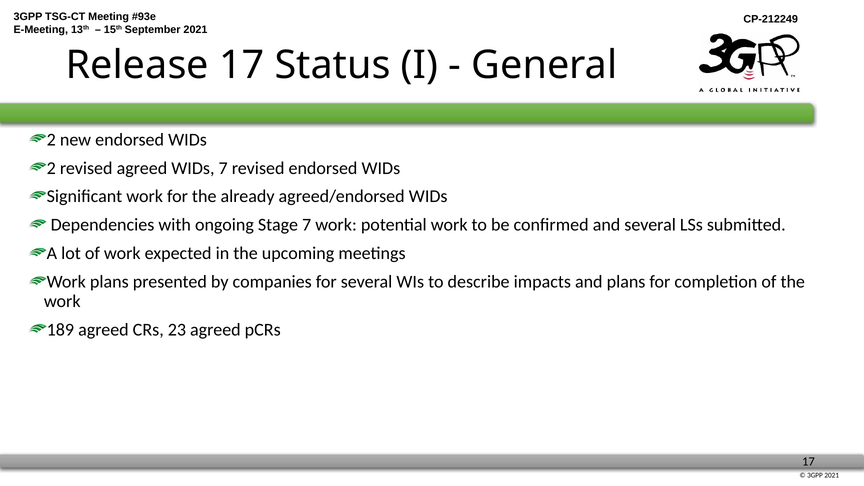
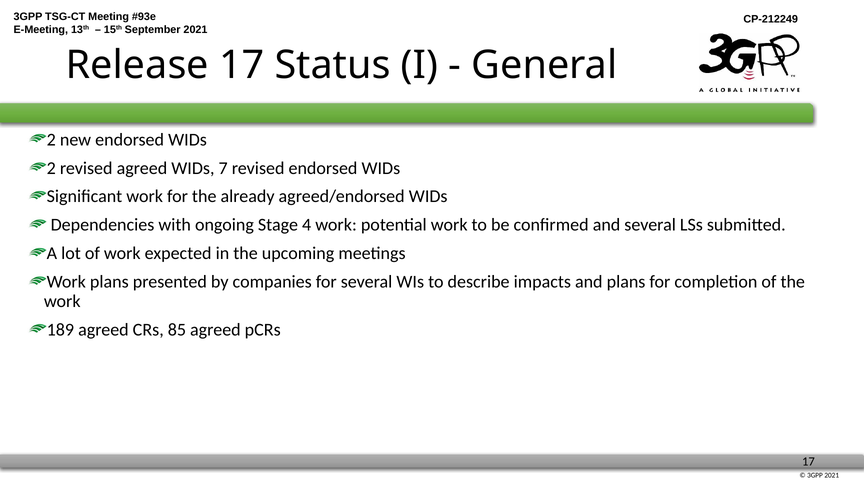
Stage 7: 7 -> 4
23: 23 -> 85
